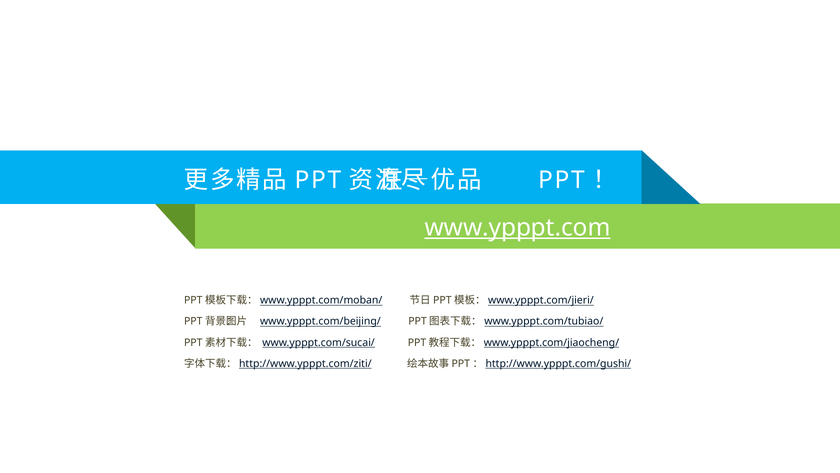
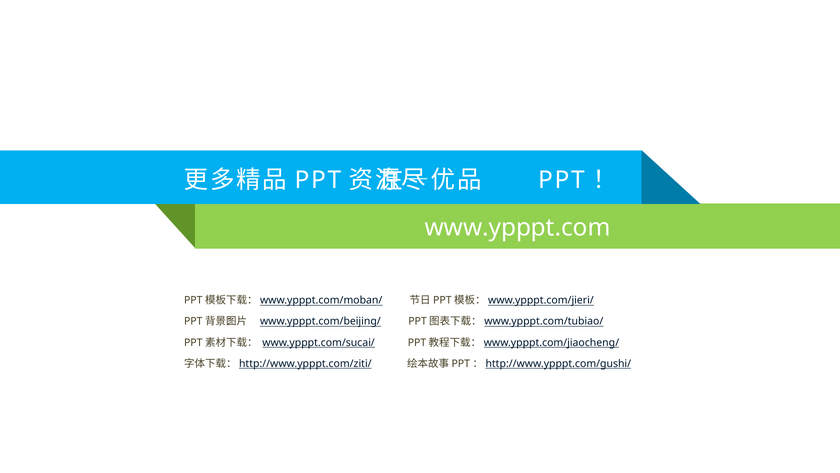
www.ypppt.com underline: present -> none
